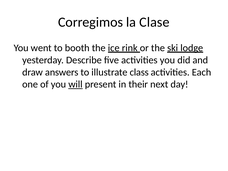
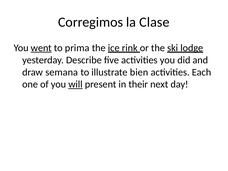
went underline: none -> present
booth: booth -> prima
answers: answers -> semana
class: class -> bien
